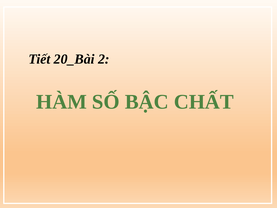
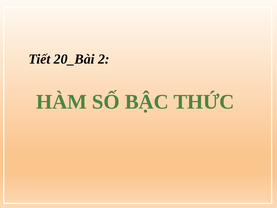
CHẤT: CHẤT -> THỨC
